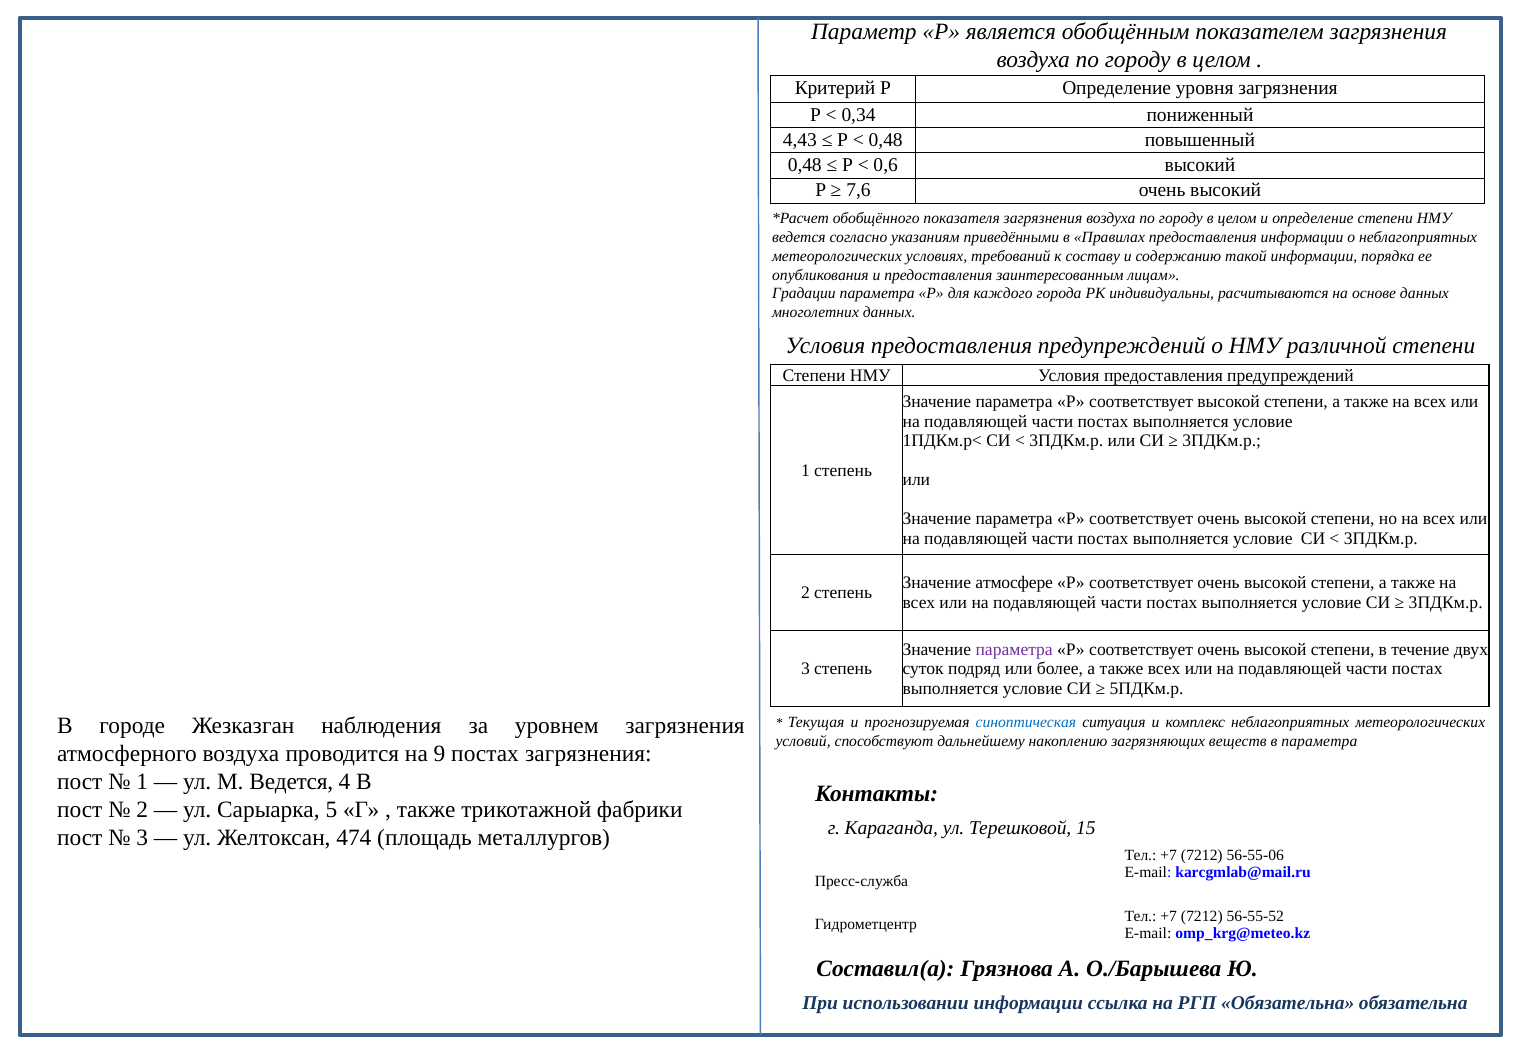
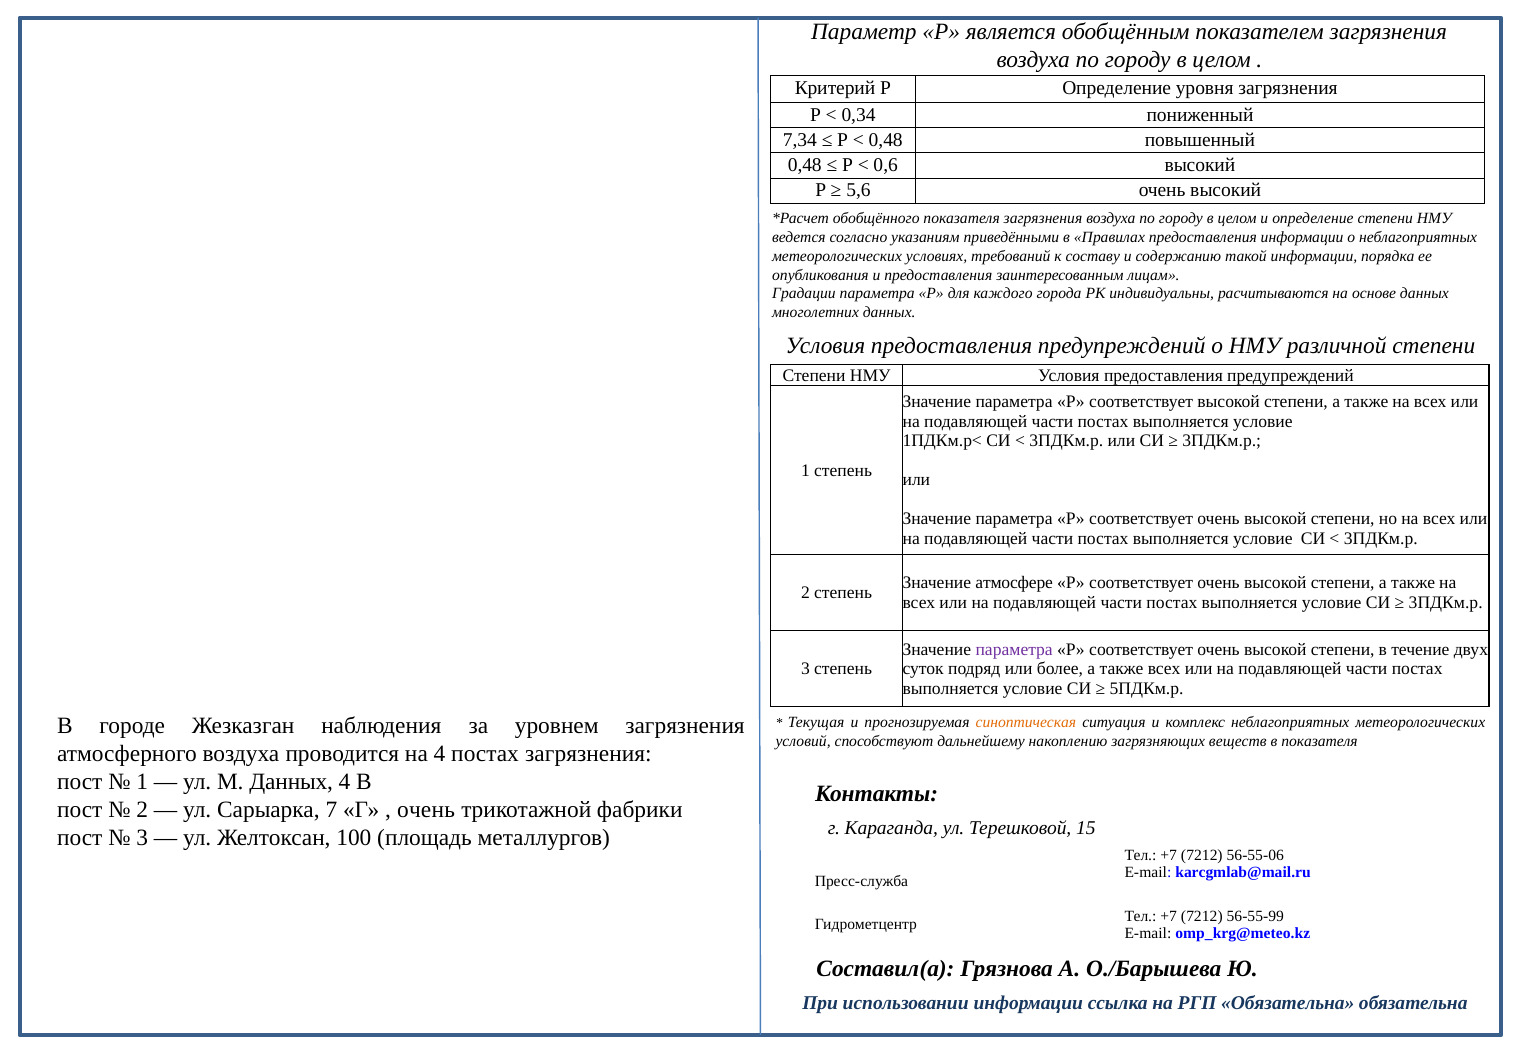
4,43: 4,43 -> 7,34
7,6: 7,6 -> 5,6
синоптическая colour: blue -> orange
в параметра: параметра -> показателя
на 9: 9 -> 4
М Ведется: Ведется -> Данных
5: 5 -> 7
также at (426, 810): также -> очень
474: 474 -> 100
56-55-52: 56-55-52 -> 56-55-99
